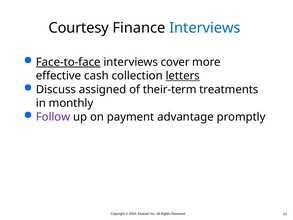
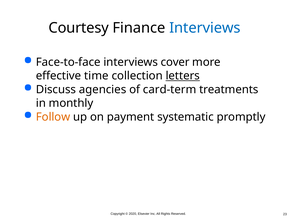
Face-to-face underline: present -> none
cash: cash -> time
assigned: assigned -> agencies
their-term: their-term -> card-term
Follow colour: purple -> orange
advantage: advantage -> systematic
